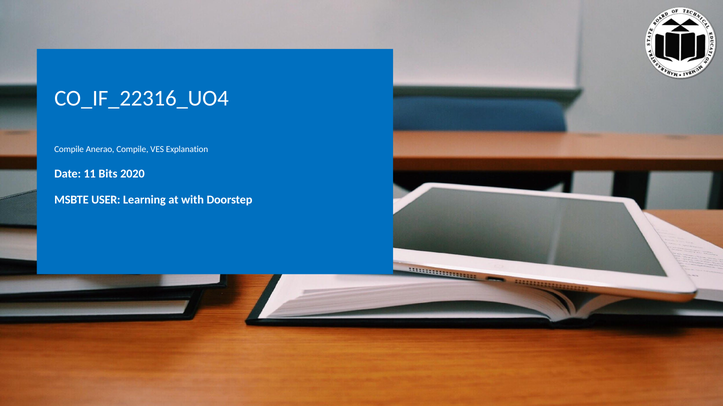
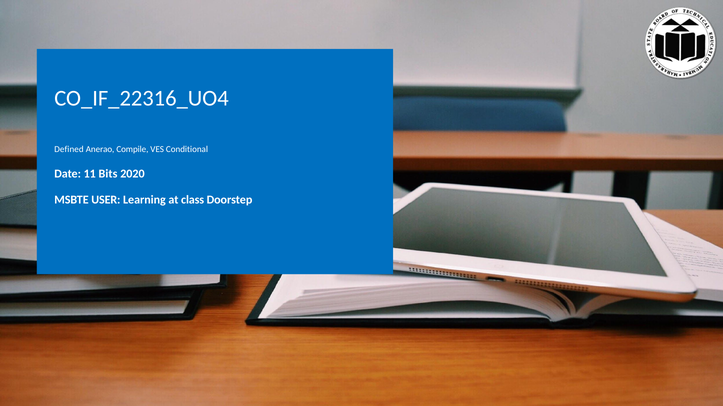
Compile at (69, 150): Compile -> Defined
Explanation: Explanation -> Conditional
with: with -> class
